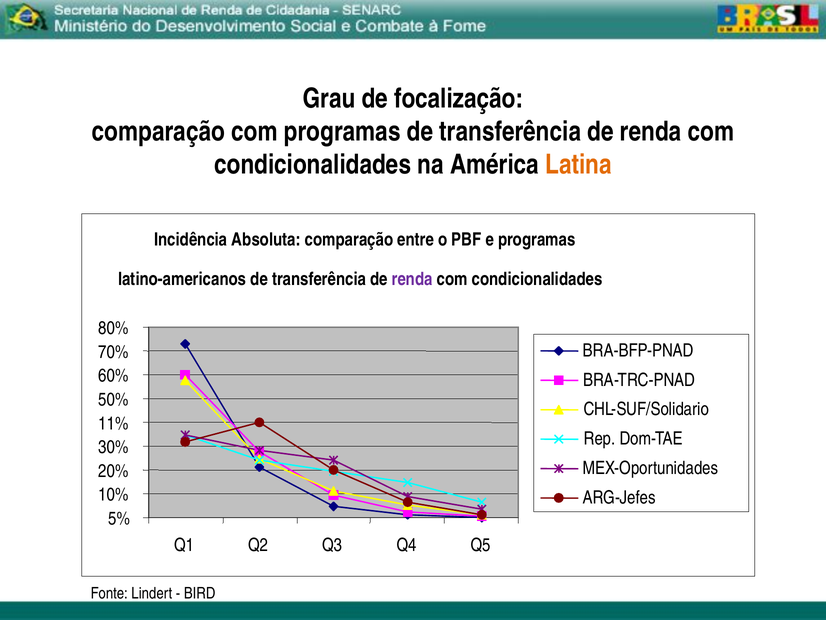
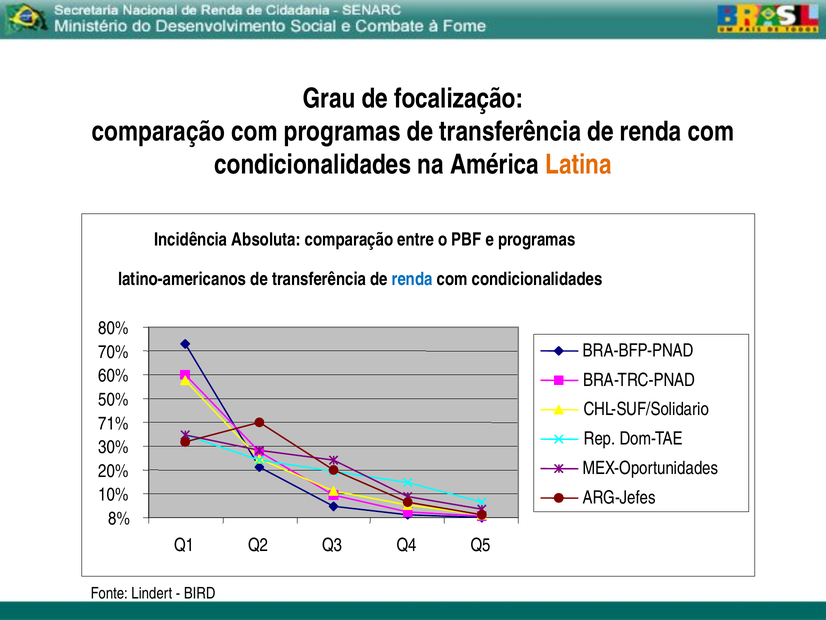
renda at (412, 279) colour: purple -> blue
11%: 11% -> 71%
5%: 5% -> 8%
